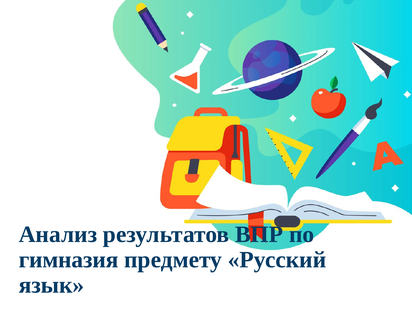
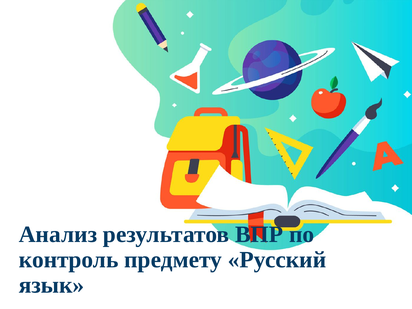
гимназия: гимназия -> контроль
